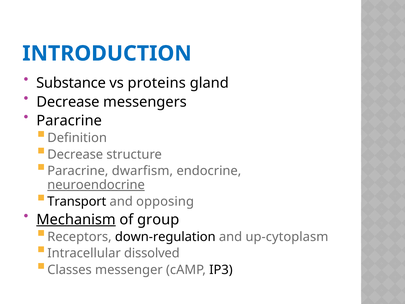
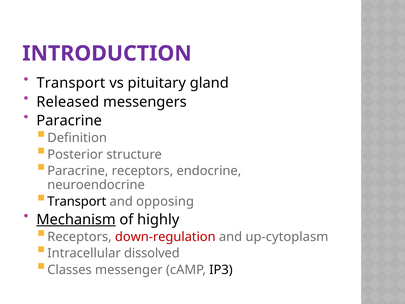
INTRODUCTION colour: blue -> purple
Substance at (71, 83): Substance -> Transport
proteins: proteins -> pituitary
Decrease at (68, 102): Decrease -> Released
Decrease at (75, 154): Decrease -> Posterior
Paracrine dwarfism: dwarfism -> receptors
neuroendocrine underline: present -> none
group: group -> highly
down-regulation colour: black -> red
